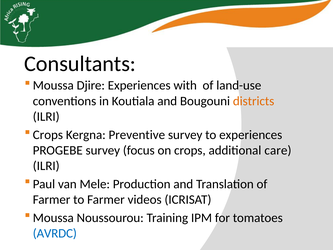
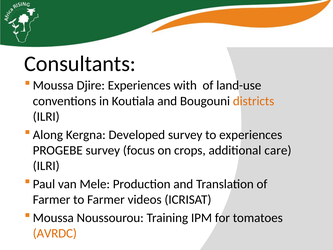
Crops at (48, 135): Crops -> Along
Preventive: Preventive -> Developed
AVRDC colour: blue -> orange
